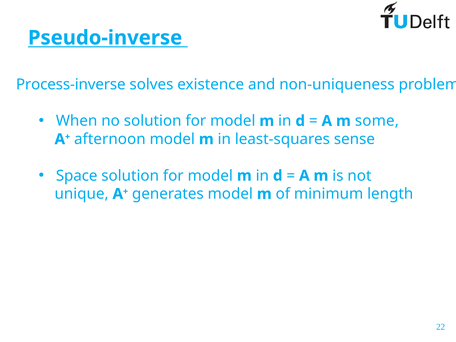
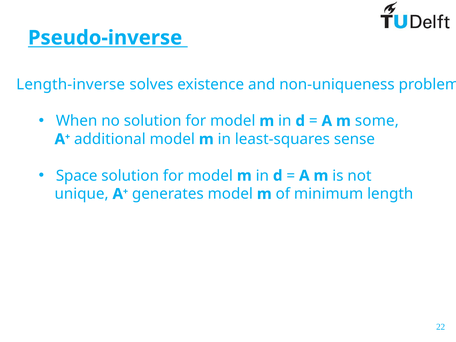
Process-inverse: Process-inverse -> Length-inverse
afternoon: afternoon -> additional
